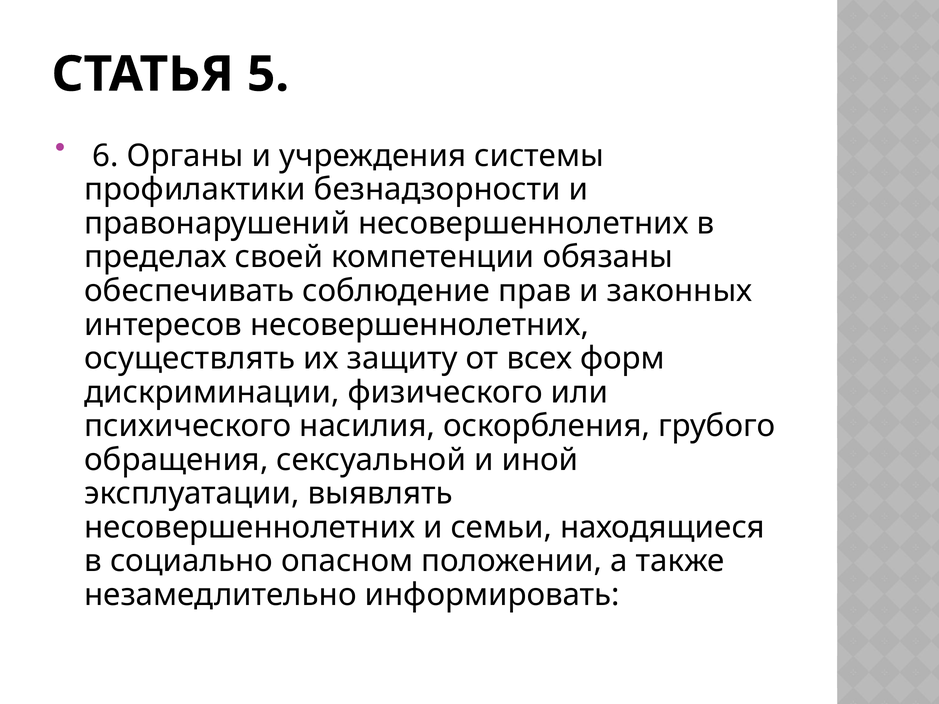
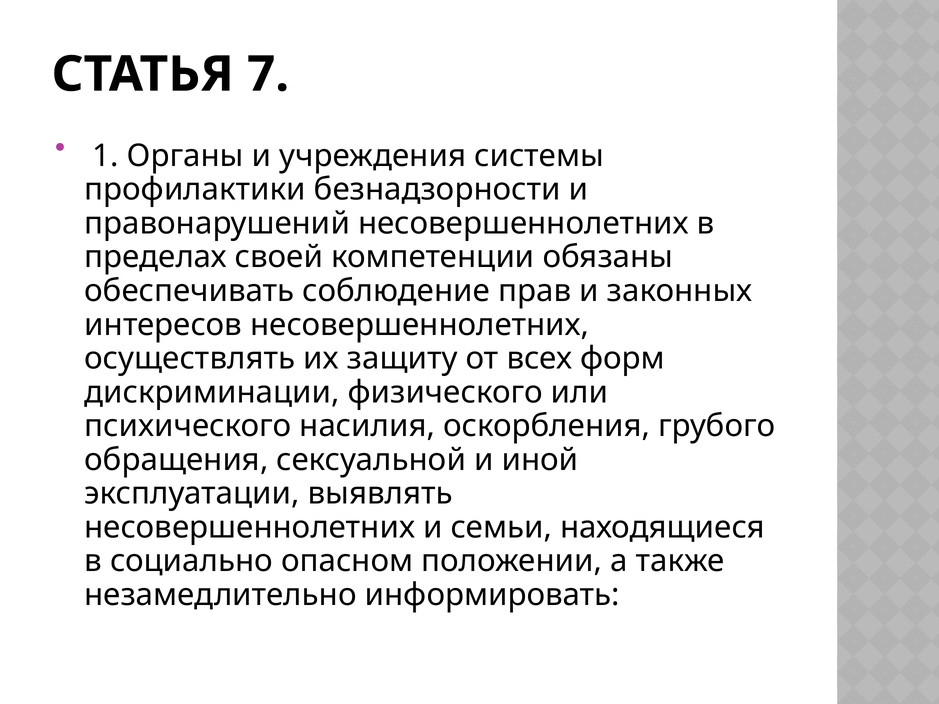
5: 5 -> 7
6: 6 -> 1
